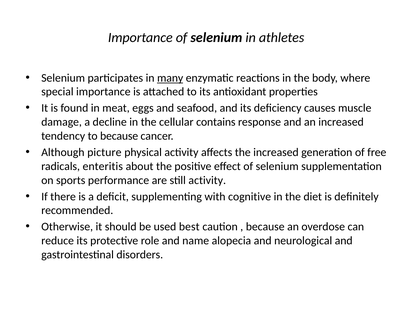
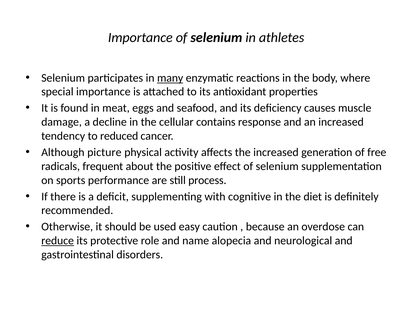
to because: because -> reduced
enteritis: enteritis -> frequent
still activity: activity -> process
best: best -> easy
reduce underline: none -> present
